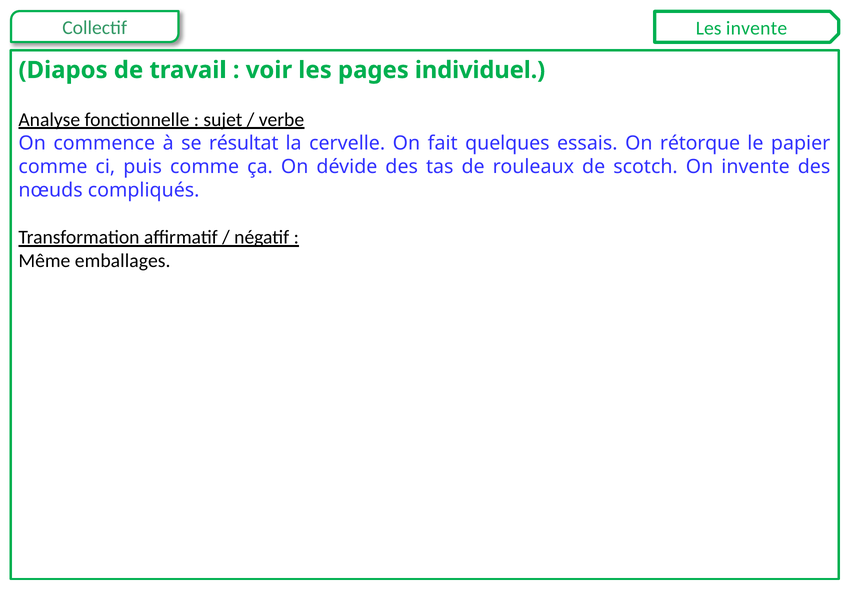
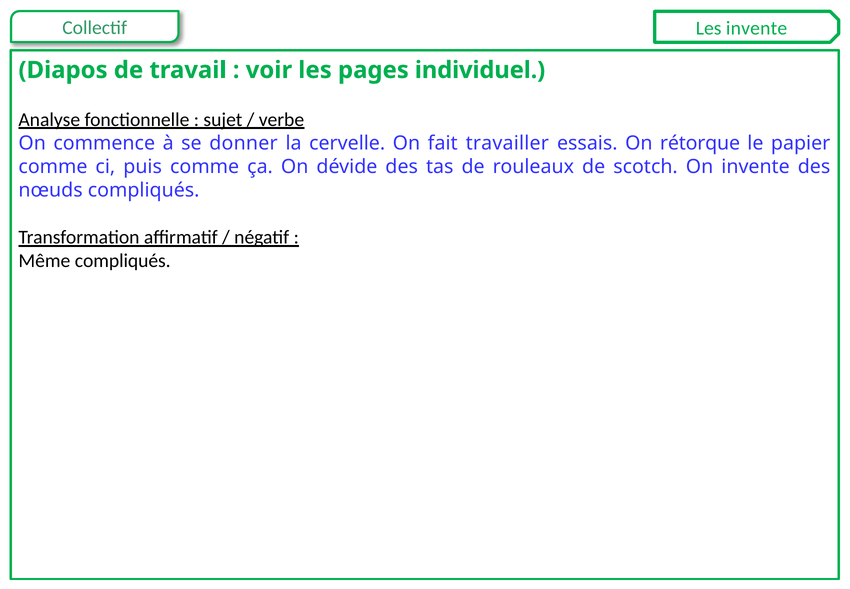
résultat: résultat -> donner
quelques: quelques -> travailler
Même emballages: emballages -> compliqués
